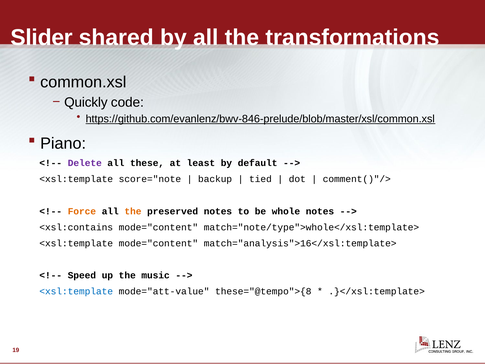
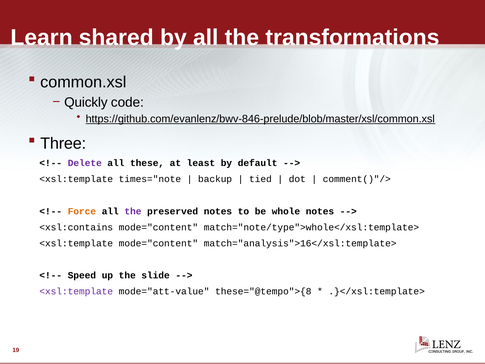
Slider: Slider -> Learn
Piano: Piano -> Three
score="note: score="note -> times="note
the at (133, 211) colour: orange -> purple
music: music -> slide
<xsl:template at (76, 291) colour: blue -> purple
